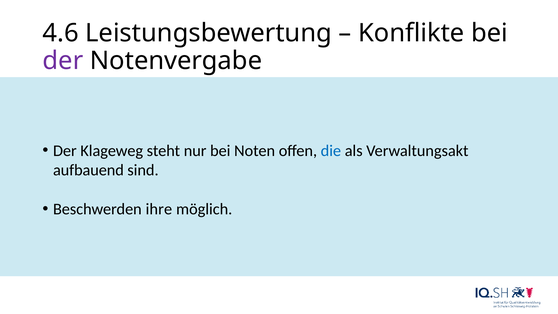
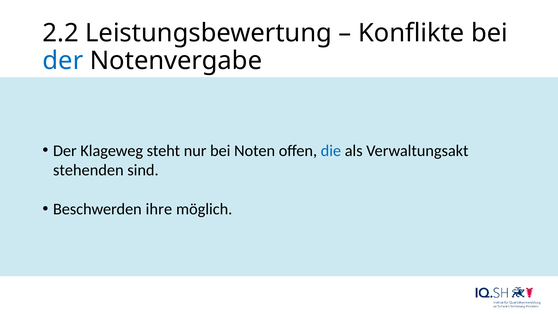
4.6: 4.6 -> 2.2
der at (63, 61) colour: purple -> blue
aufbauend: aufbauend -> stehenden
